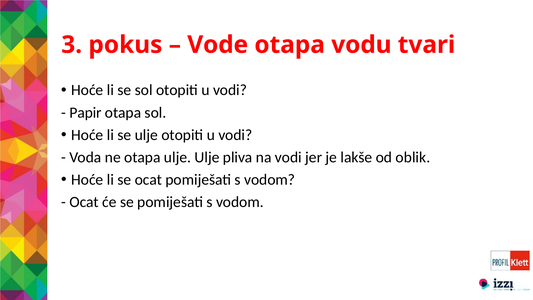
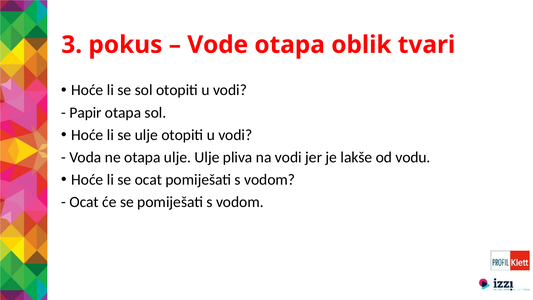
vodu: vodu -> oblik
oblik: oblik -> vodu
